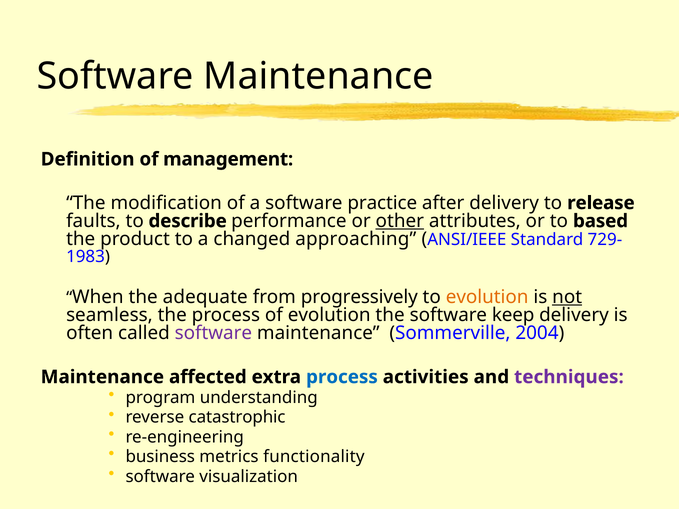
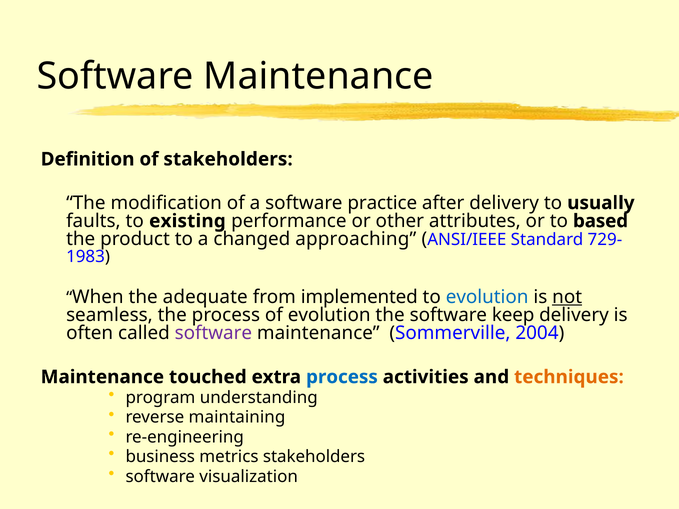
of management: management -> stakeholders
release: release -> usually
describe: describe -> existing
other underline: present -> none
progressively: progressively -> implemented
evolution at (487, 297) colour: orange -> blue
affected: affected -> touched
techniques colour: purple -> orange
catastrophic: catastrophic -> maintaining
metrics functionality: functionality -> stakeholders
